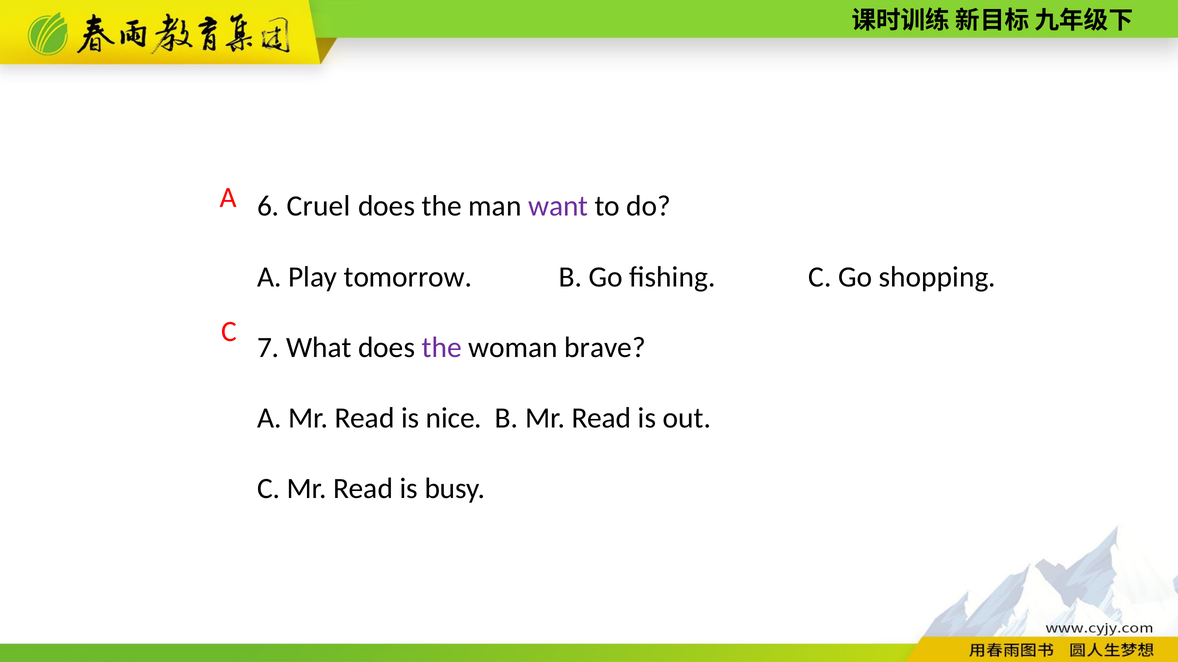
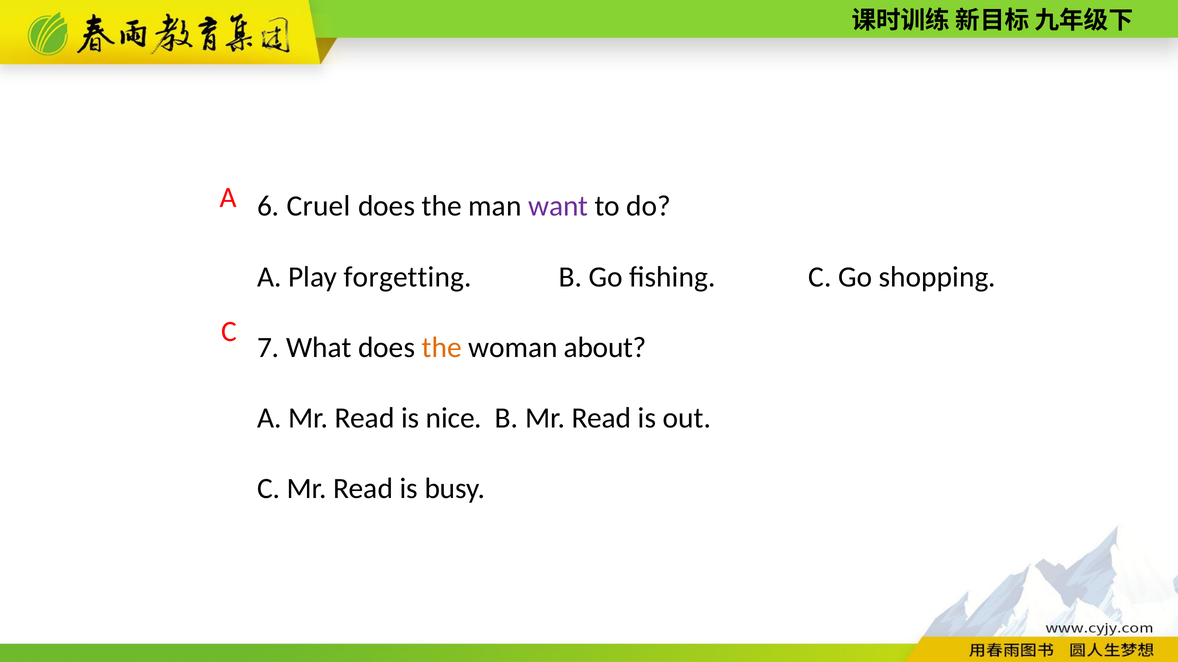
tomorrow: tomorrow -> forgetting
the at (442, 348) colour: purple -> orange
brave: brave -> about
